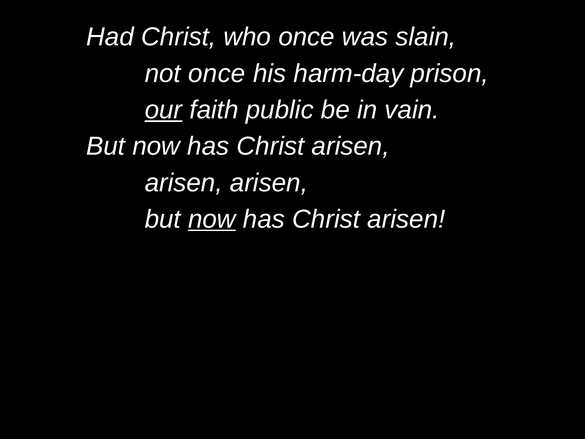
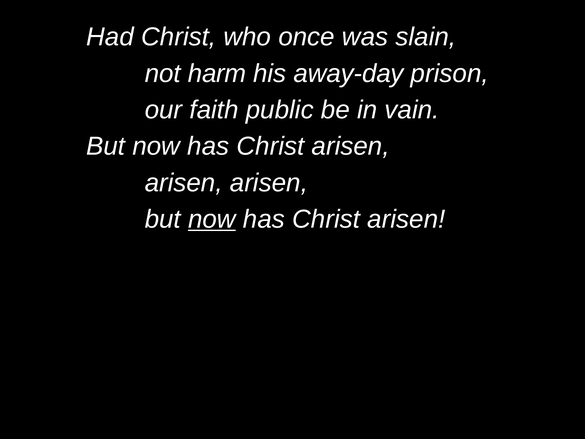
not once: once -> harm
harm-day: harm-day -> away-day
our underline: present -> none
